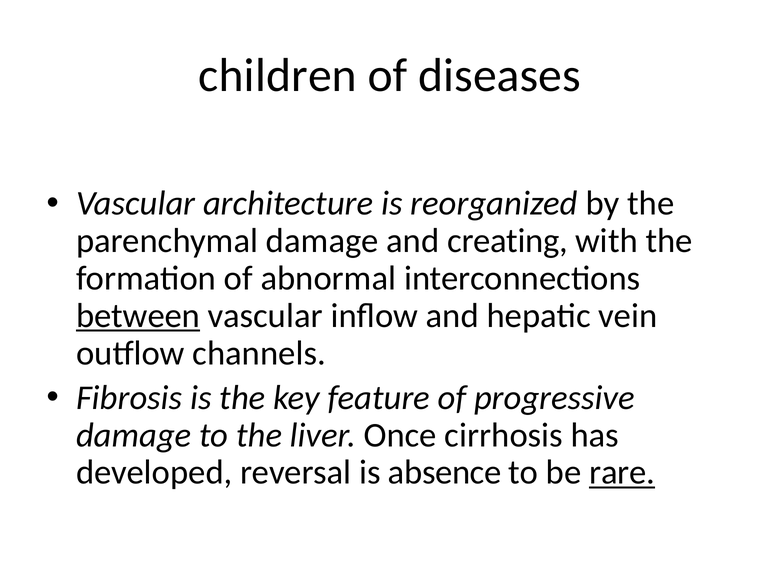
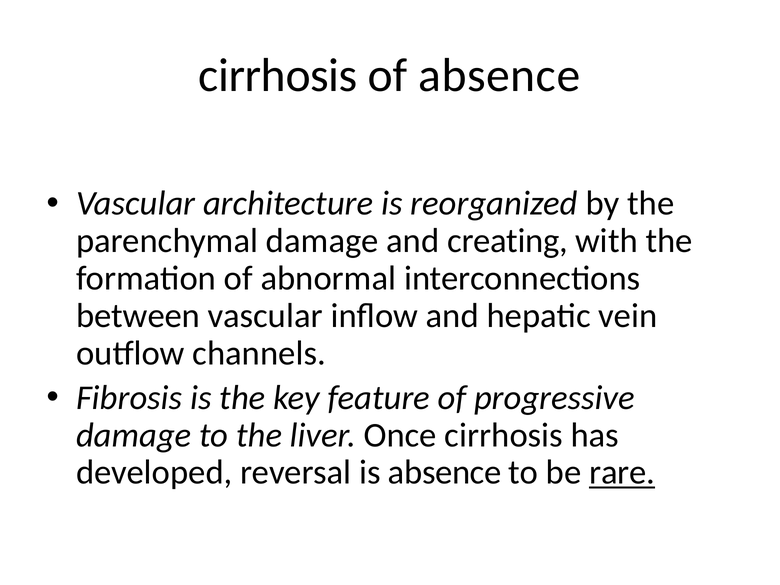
children at (278, 76): children -> cirrhosis
of diseases: diseases -> absence
between underline: present -> none
